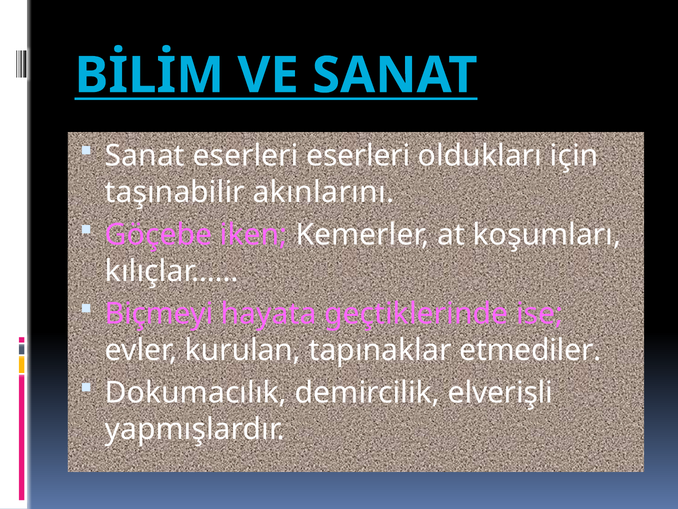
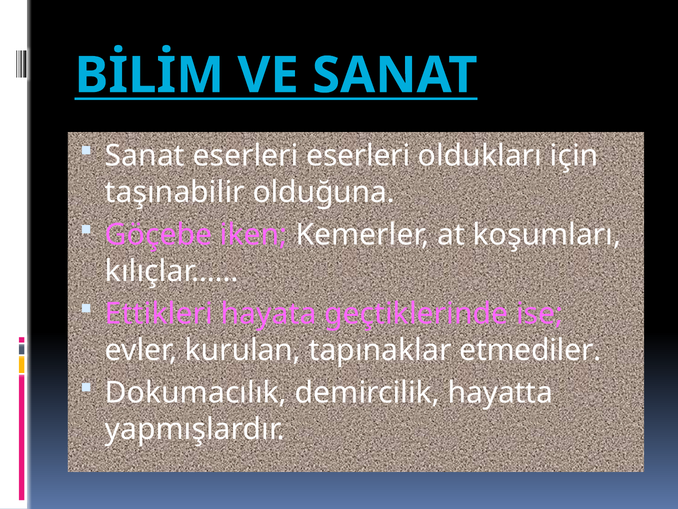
akınlarını: akınlarını -> olduğuna
Biçmeyi: Biçmeyi -> Ettikleri
elverişli: elverişli -> hayatta
